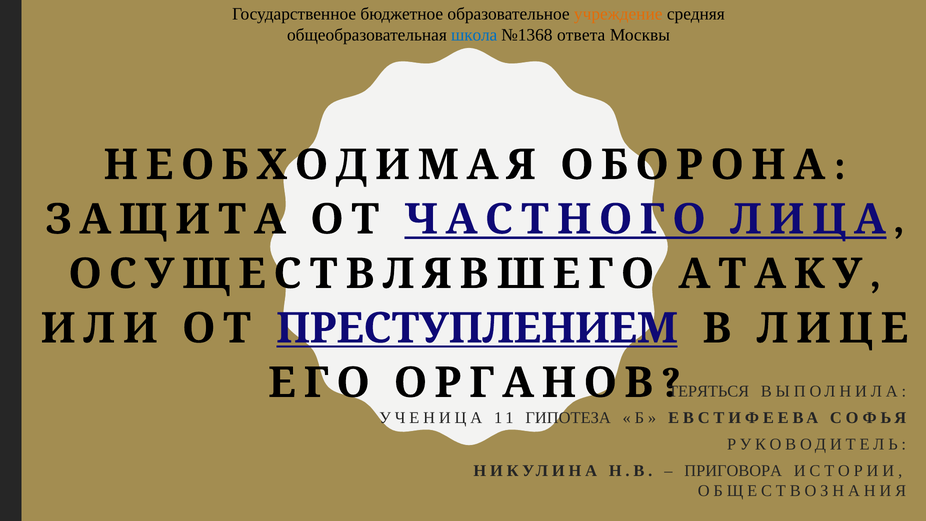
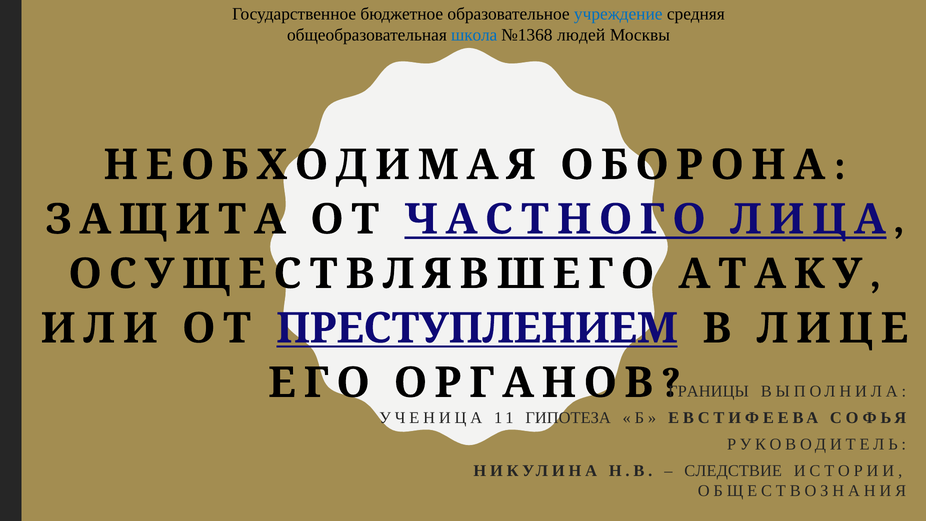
учреждение colour: orange -> blue
ответа: ответа -> людей
ТЕРЯТЬСЯ: ТЕРЯТЬСЯ -> ГРАНИЦЫ
ПРИГОВОРА: ПРИГОВОРА -> СЛЕДСТВИЕ
